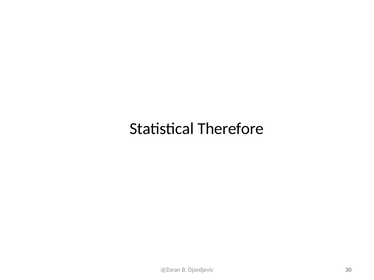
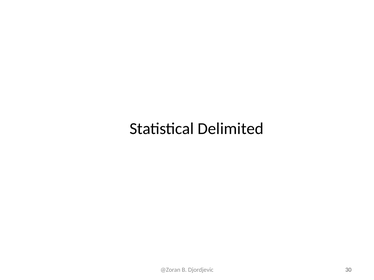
Therefore: Therefore -> Delimited
